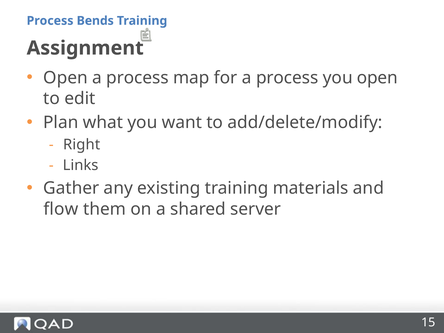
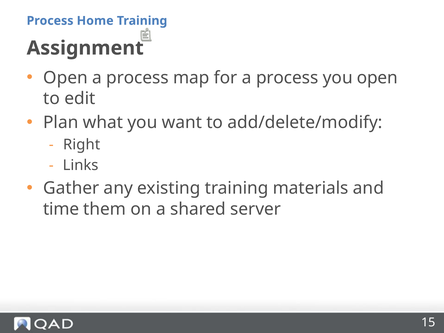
Bends: Bends -> Home
flow: flow -> time
